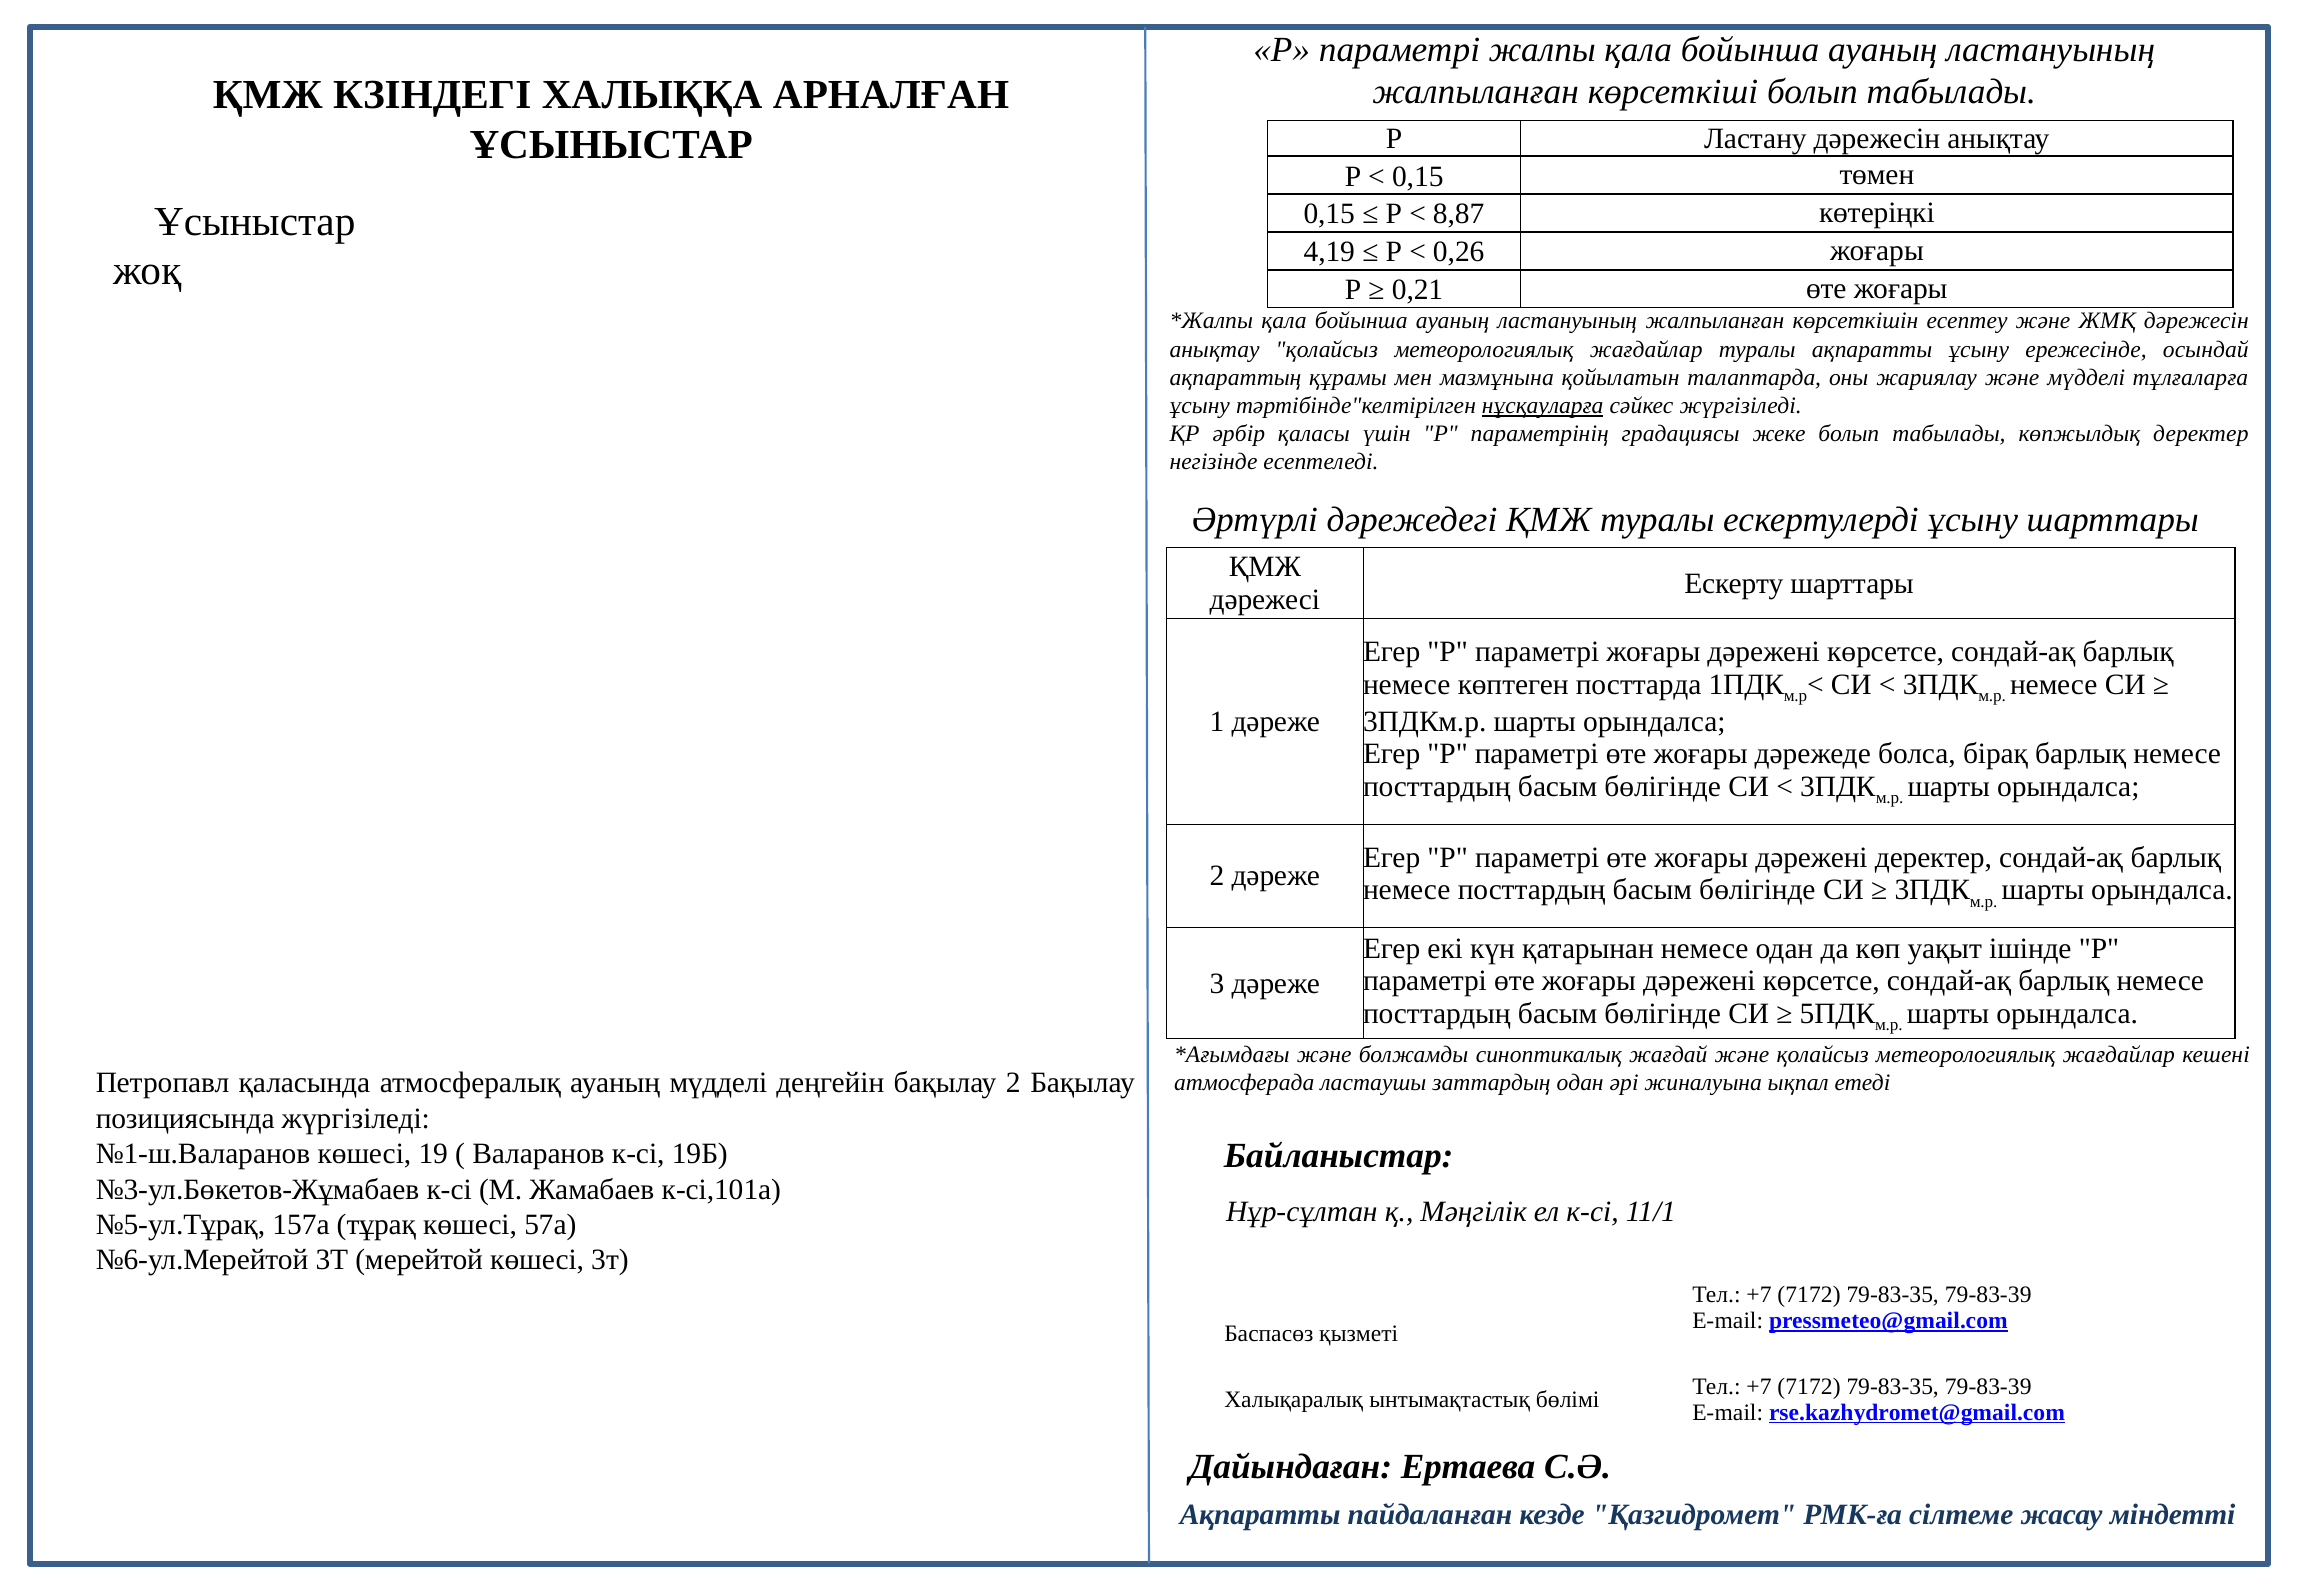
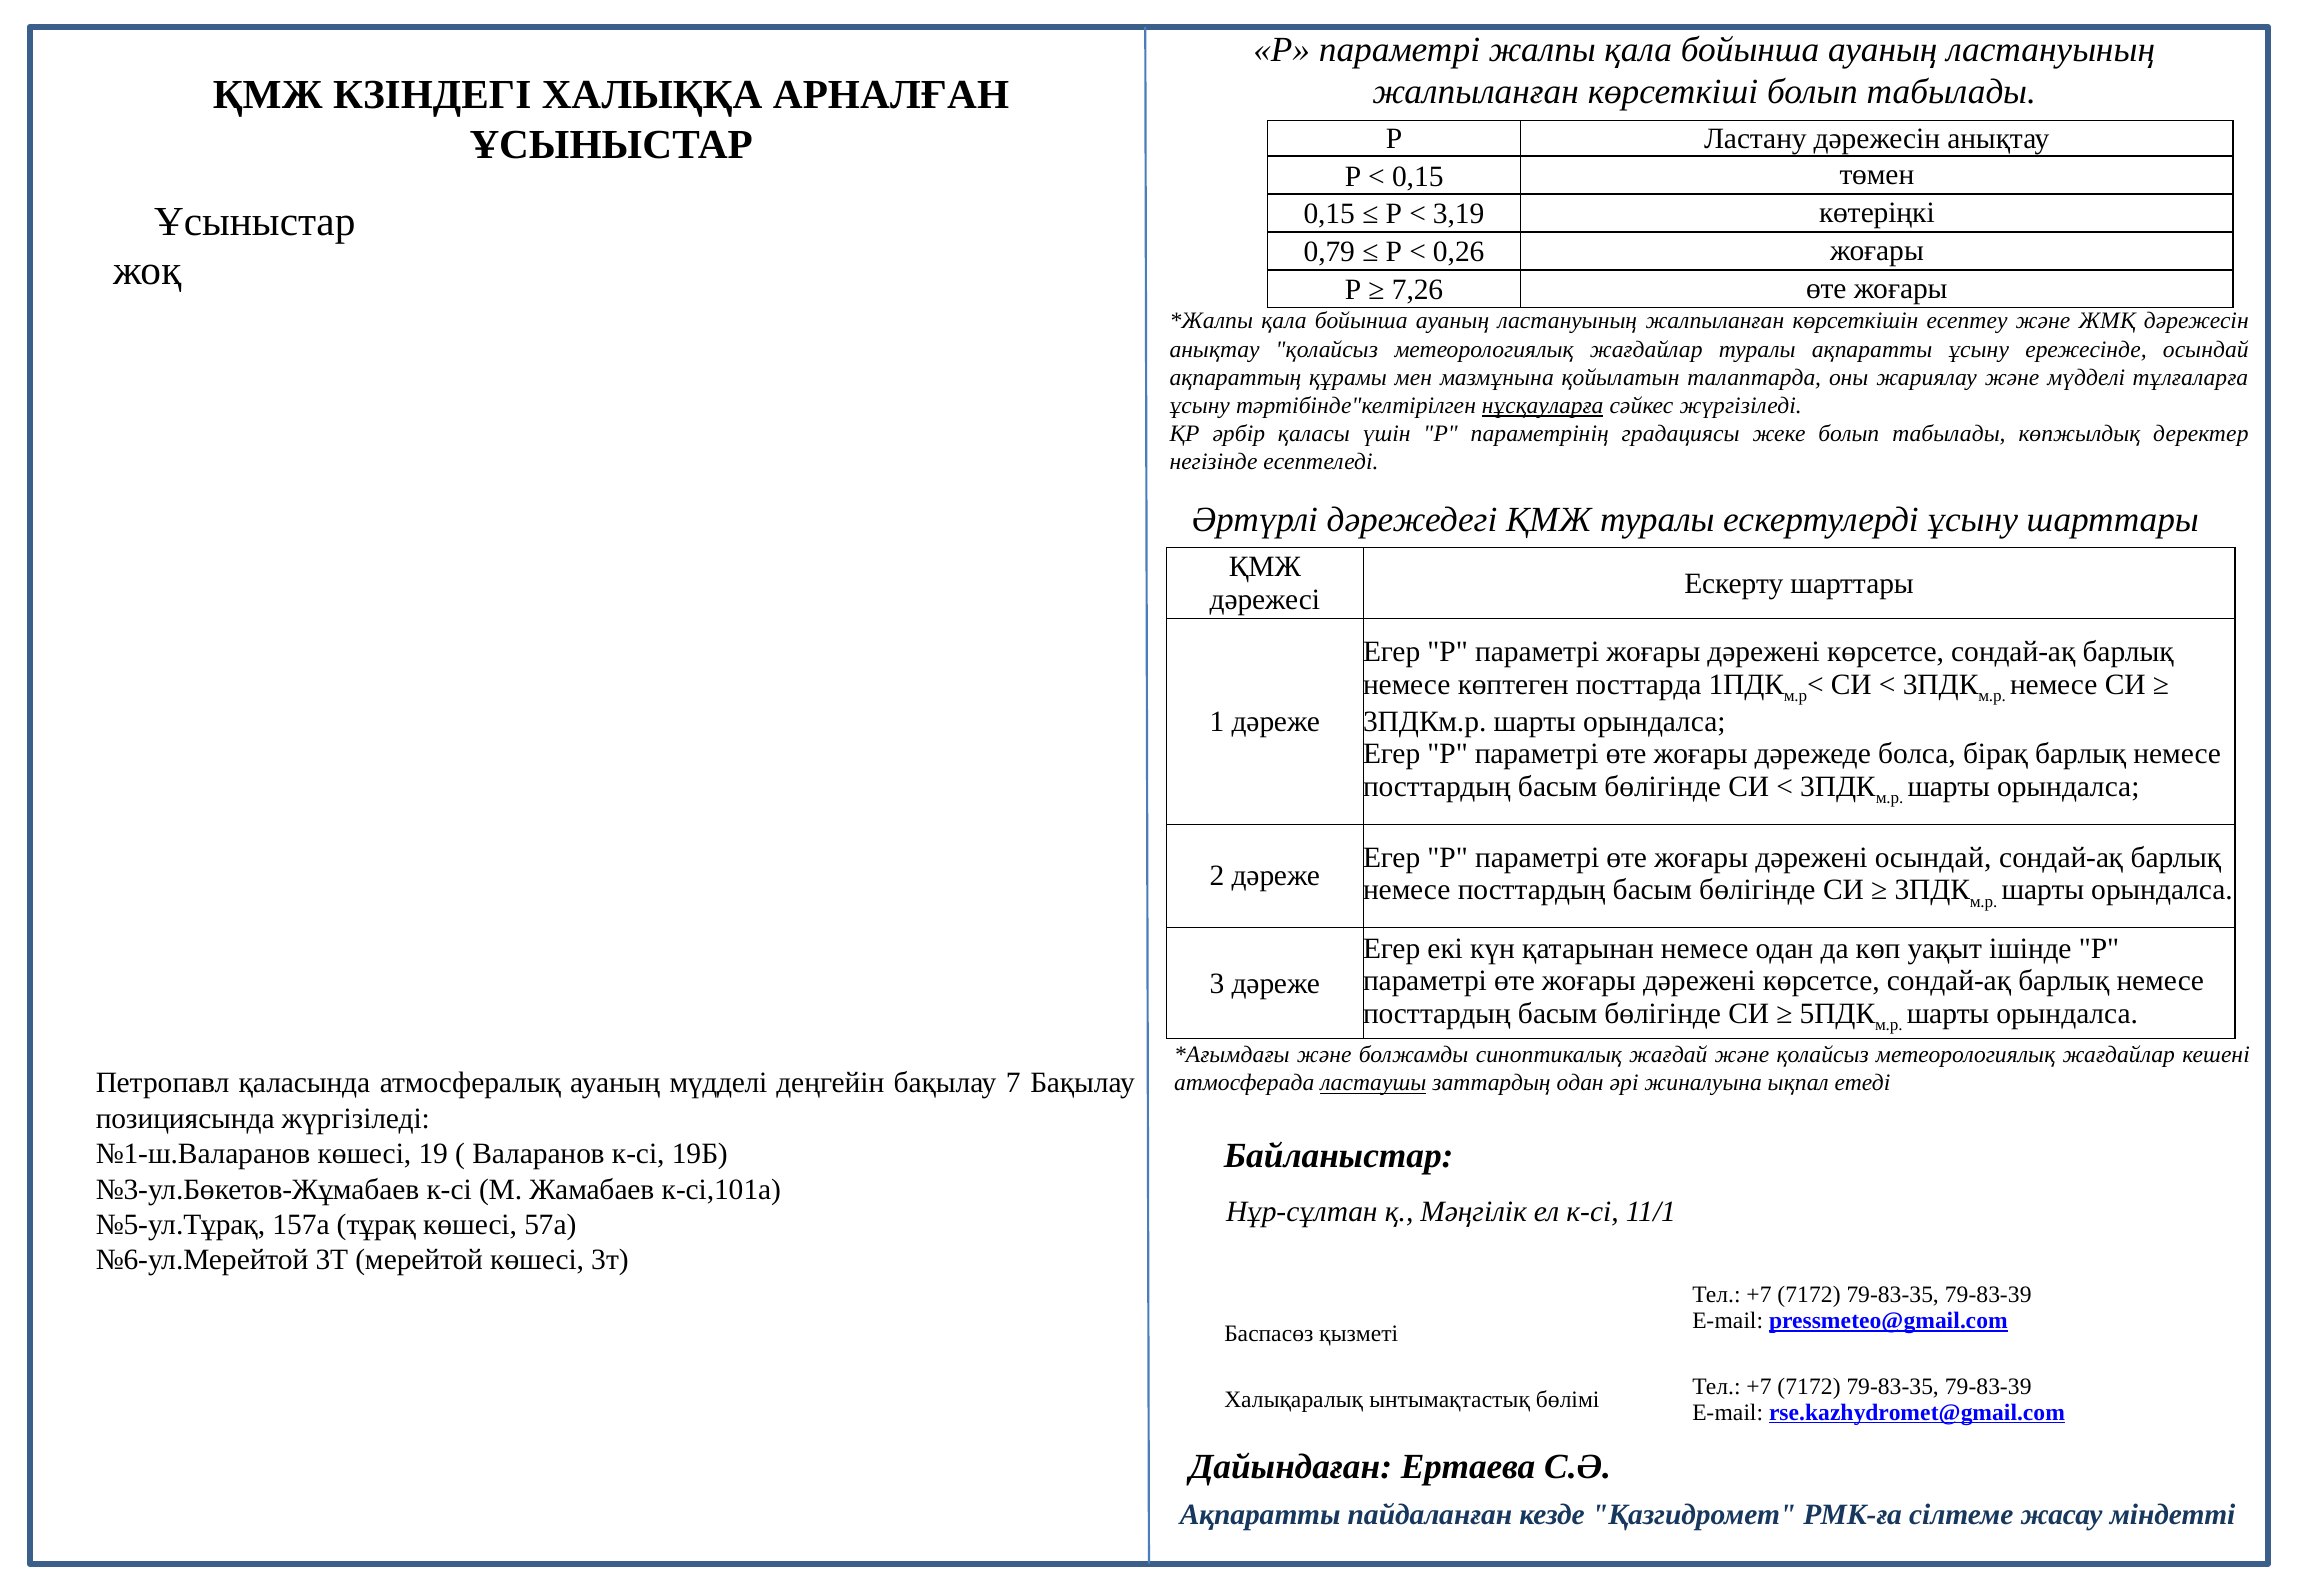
8,87: 8,87 -> 3,19
4,19: 4,19 -> 0,79
0,21: 0,21 -> 7,26
дәрежені деректер: деректер -> осындай
бақылау 2: 2 -> 7
ластаушы underline: none -> present
